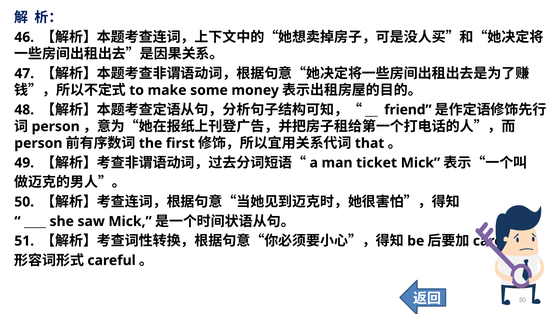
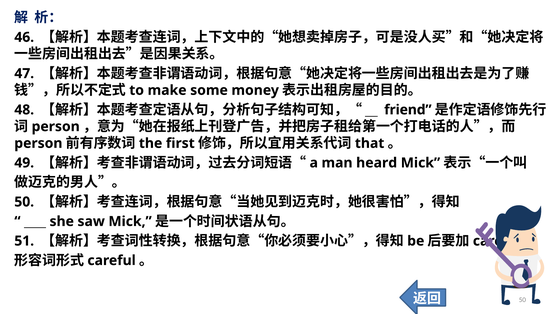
ticket: ticket -> heard
